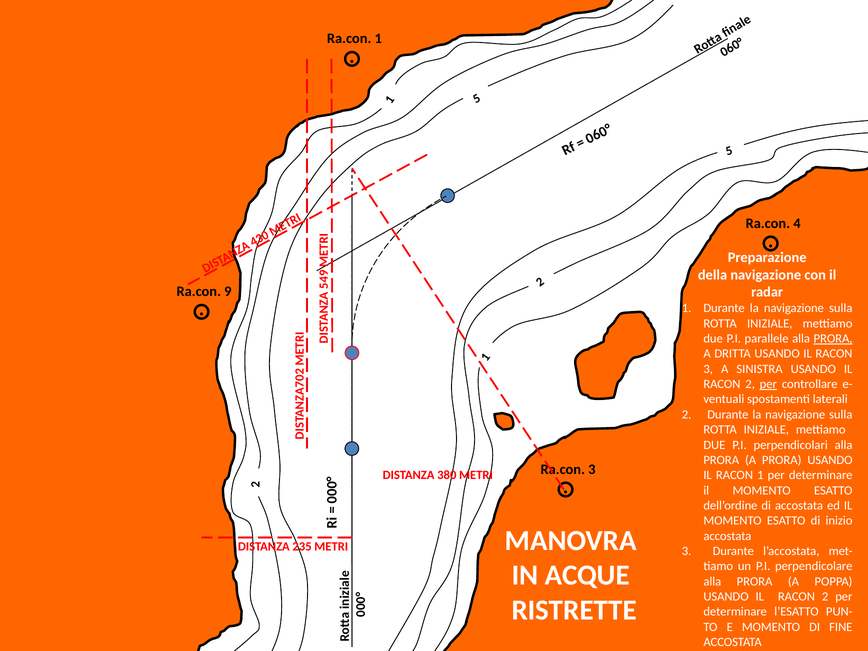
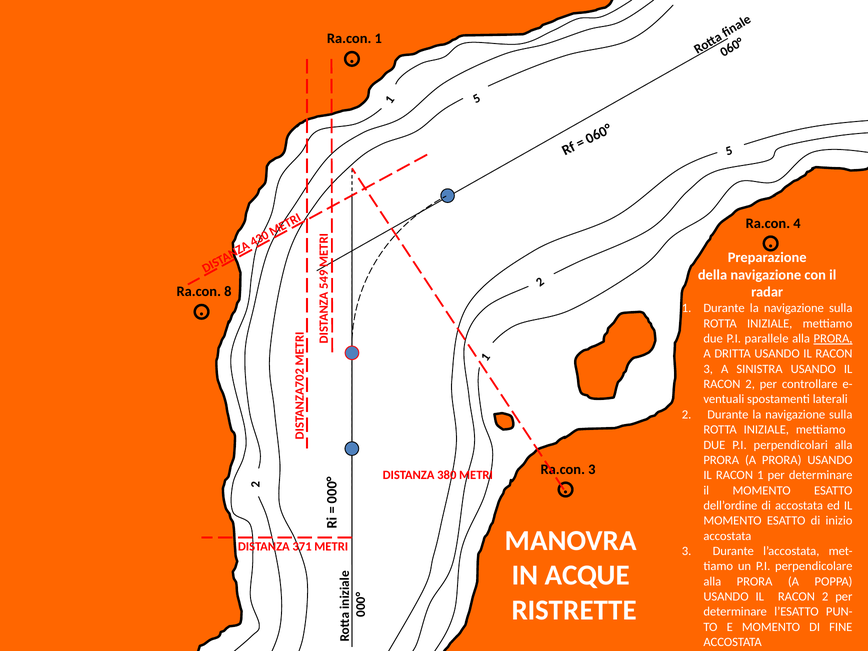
Ra.con 9: 9 -> 8
per at (768, 384) underline: present -> none
235: 235 -> 371
